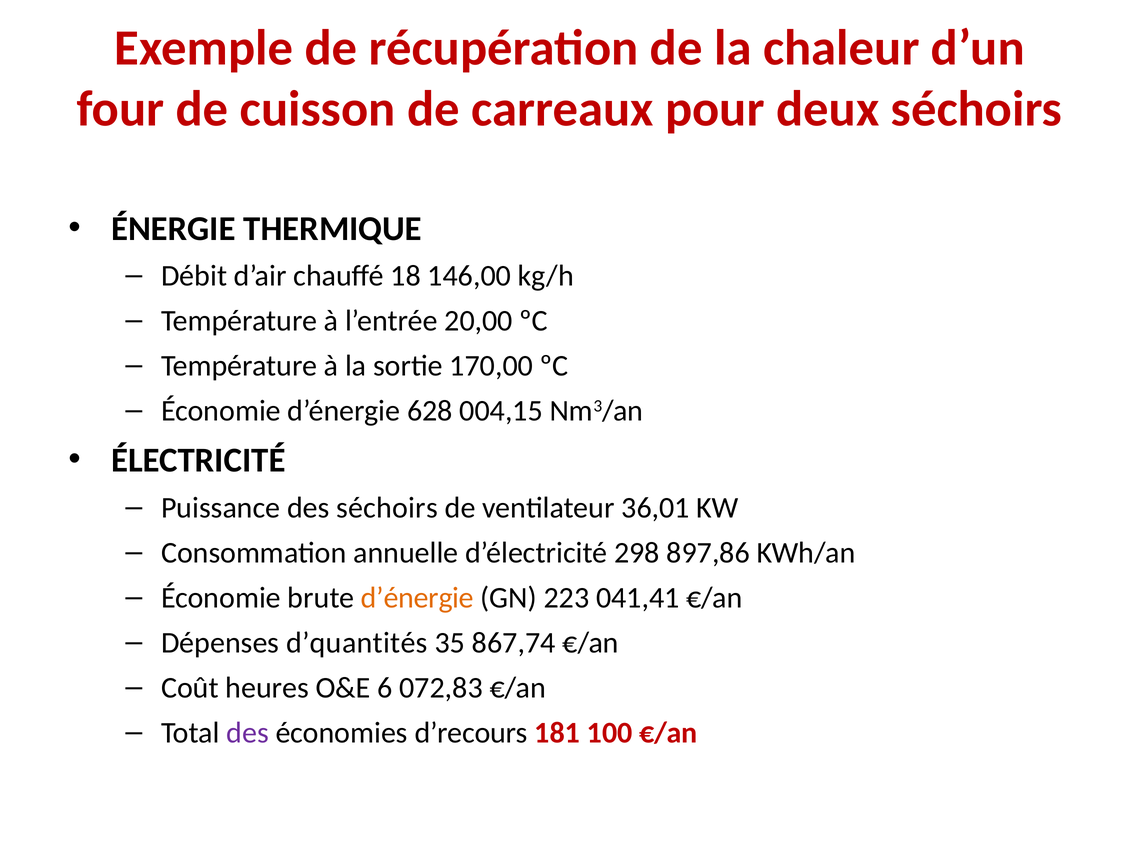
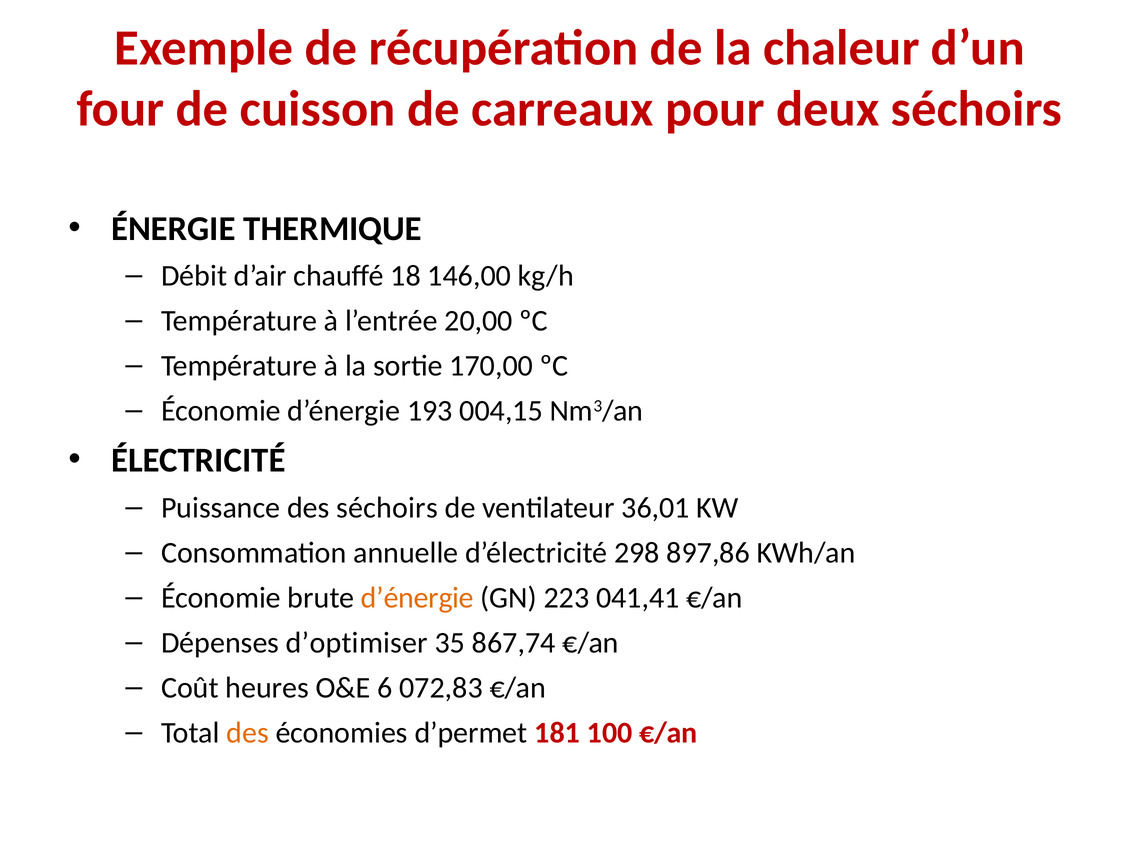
628: 628 -> 193
d’quantités: d’quantités -> d’optimiser
des at (248, 733) colour: purple -> orange
d’recours: d’recours -> d’permet
